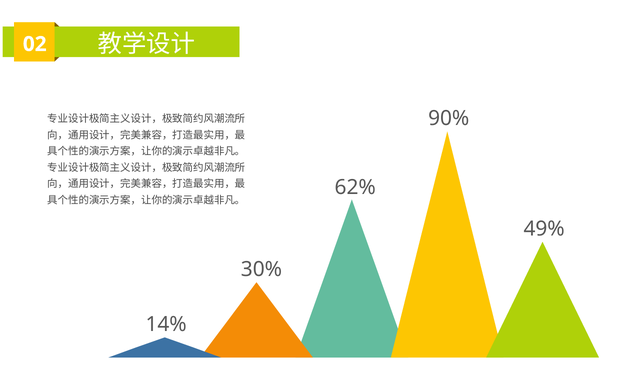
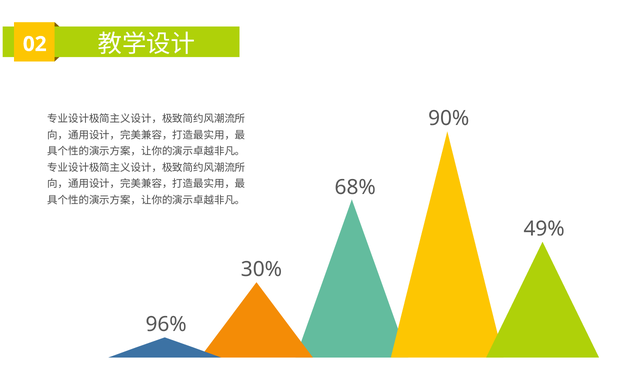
62%: 62% -> 68%
14%: 14% -> 96%
